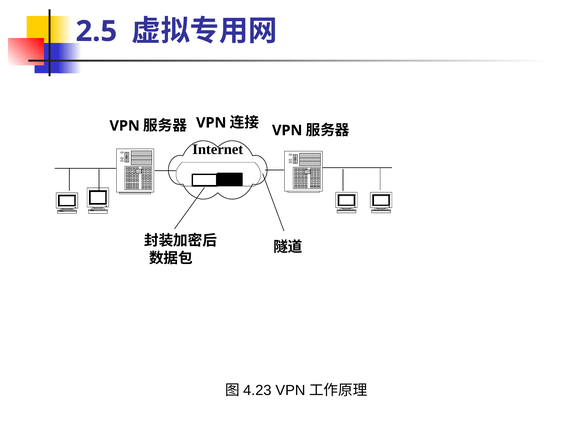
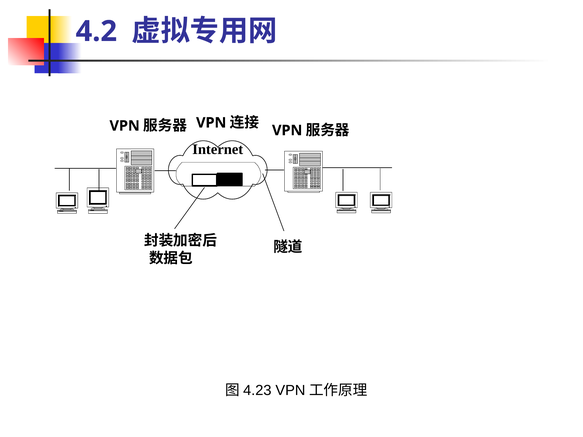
2.5: 2.5 -> 4.2
